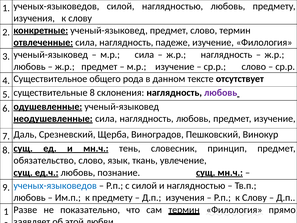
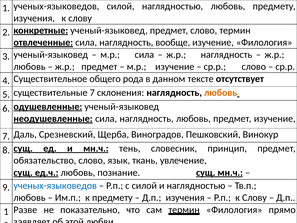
падеже: падеже -> вообще
существительные 8: 8 -> 7
любовь at (221, 93) colour: purple -> orange
